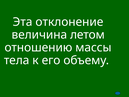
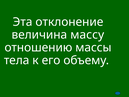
летом: летом -> массу
